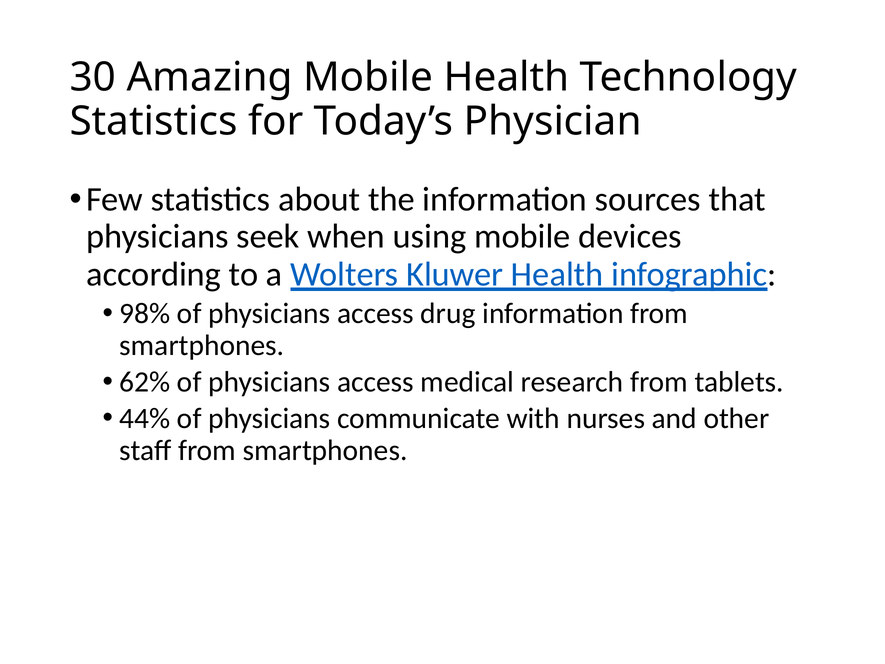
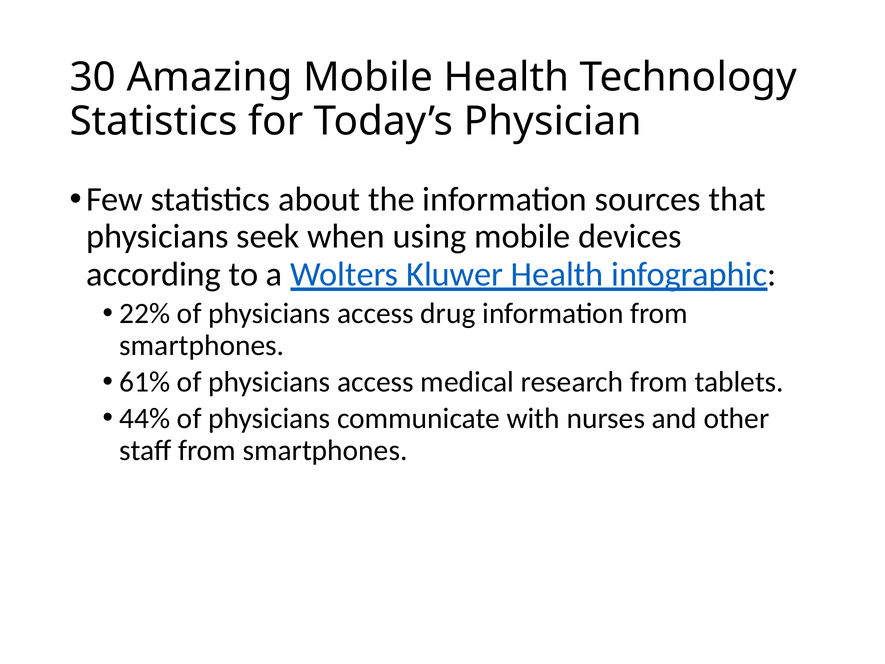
98%: 98% -> 22%
62%: 62% -> 61%
